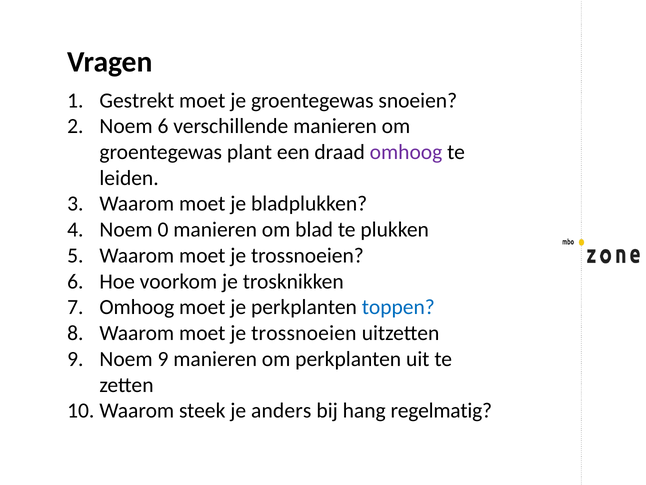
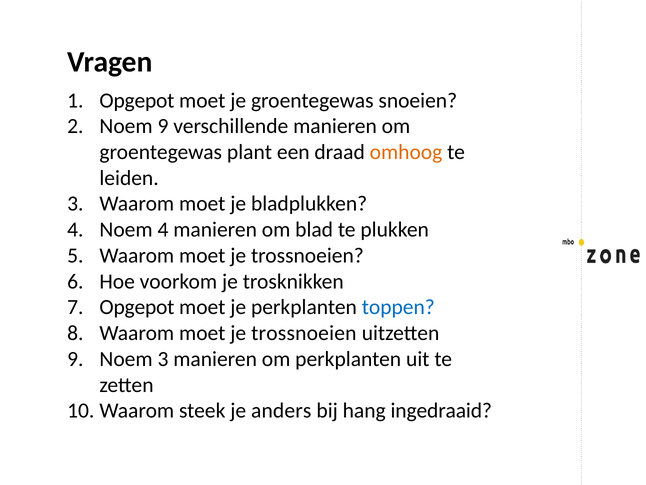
Gestrekt at (137, 100): Gestrekt -> Opgepot
Noem 6: 6 -> 9
omhoog at (406, 152) colour: purple -> orange
Noem 0: 0 -> 4
Omhoog at (137, 307): Omhoog -> Opgepot
Noem 9: 9 -> 3
regelmatig: regelmatig -> ingedraaid
